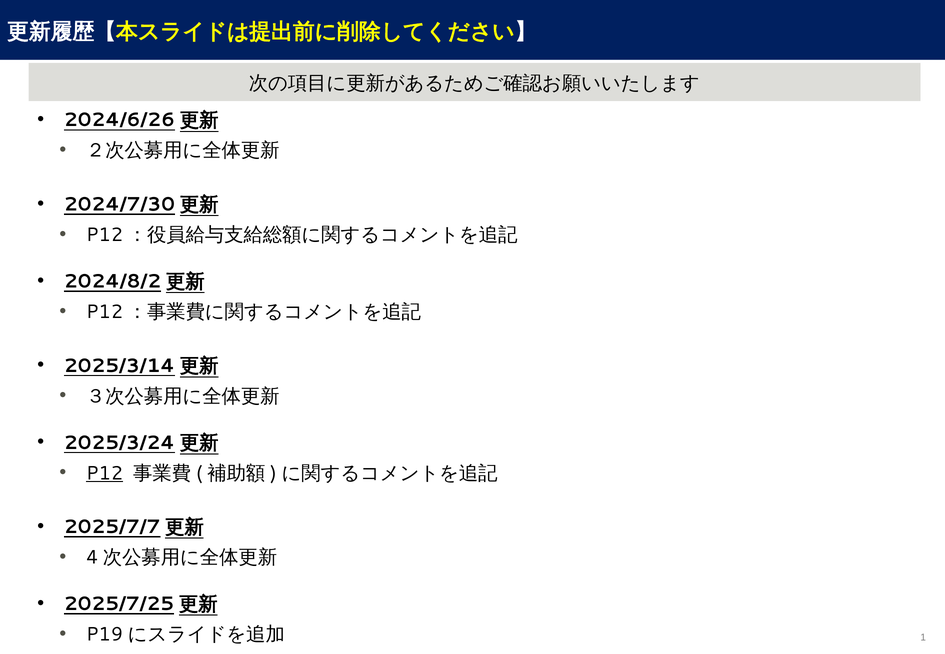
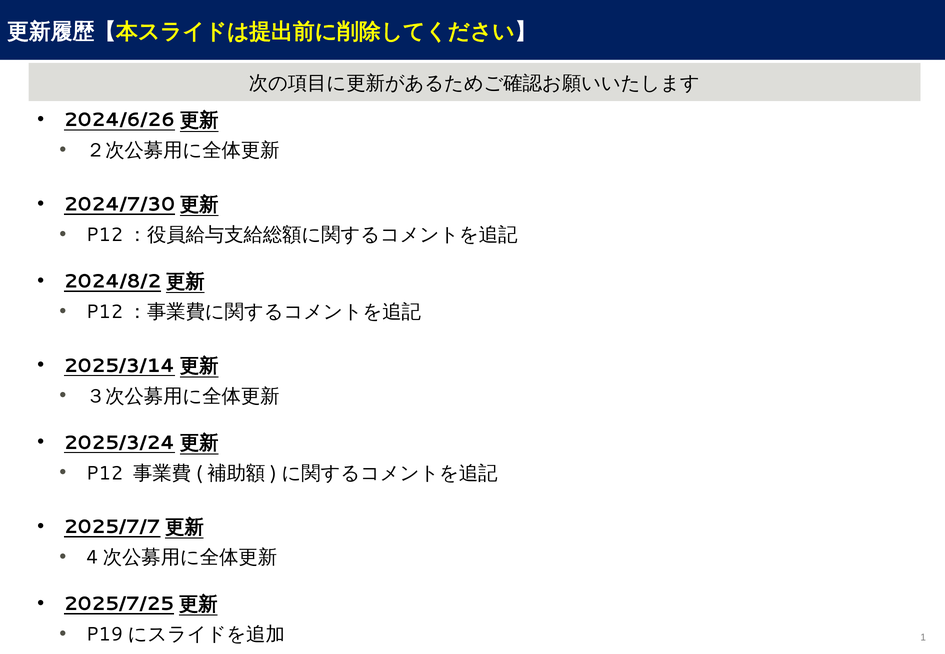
P12 underline: present -> none
